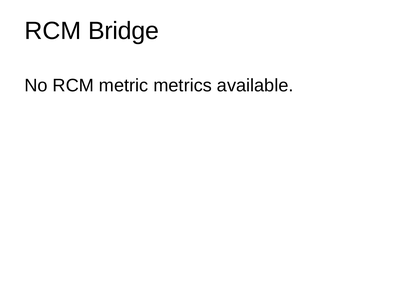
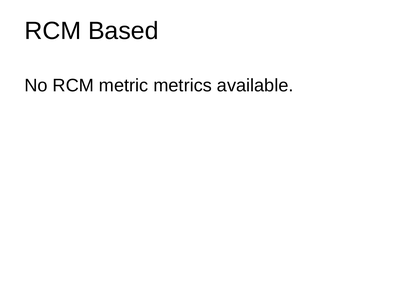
Bridge: Bridge -> Based
